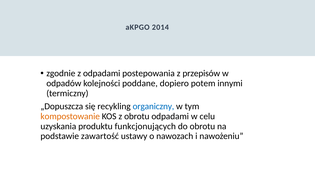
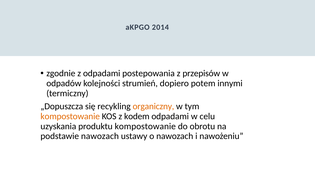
poddane: poddane -> strumień
organiczny colour: blue -> orange
z obrotu: obrotu -> kodem
produktu funkcjonujących: funkcjonujących -> kompostowanie
podstawie zawartość: zawartość -> nawozach
